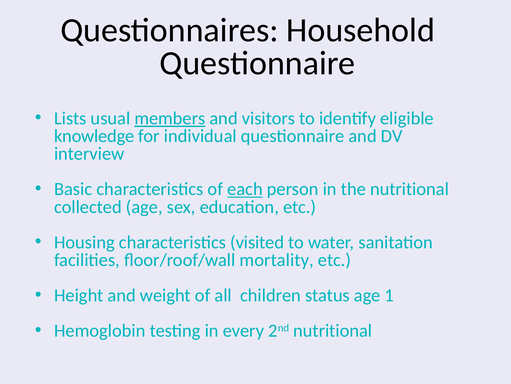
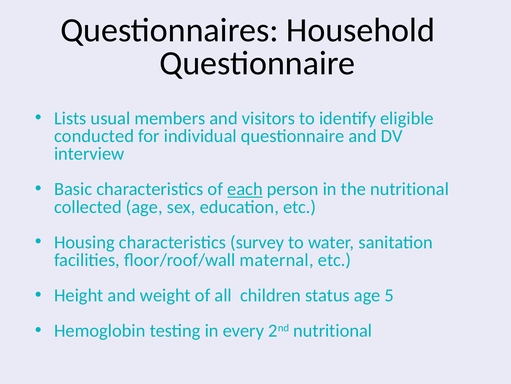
members underline: present -> none
knowledge: knowledge -> conducted
visited: visited -> survey
mortality: mortality -> maternal
1: 1 -> 5
